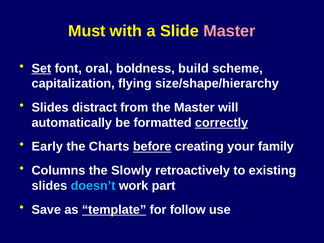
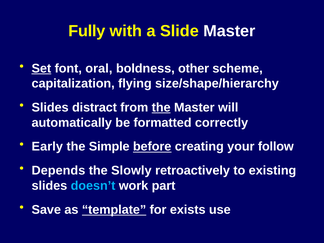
Must: Must -> Fully
Master at (229, 31) colour: pink -> white
build: build -> other
the at (161, 107) underline: none -> present
correctly underline: present -> none
Charts: Charts -> Simple
family: family -> follow
Columns: Columns -> Depends
follow: follow -> exists
